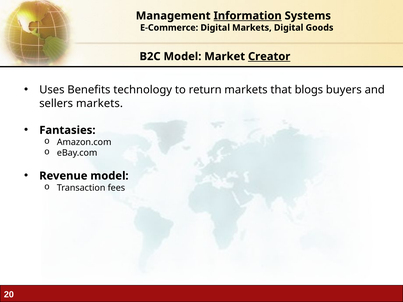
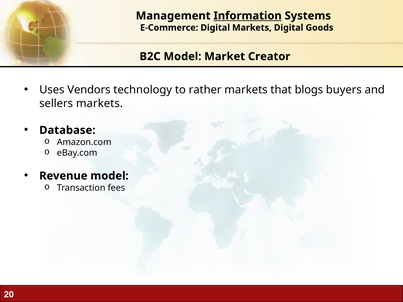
Creator underline: present -> none
Benefits: Benefits -> Vendors
return: return -> rather
Fantasies: Fantasies -> Database
